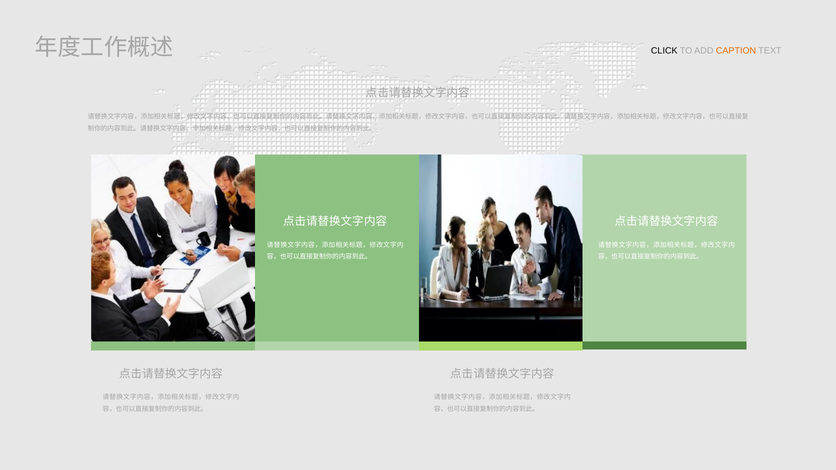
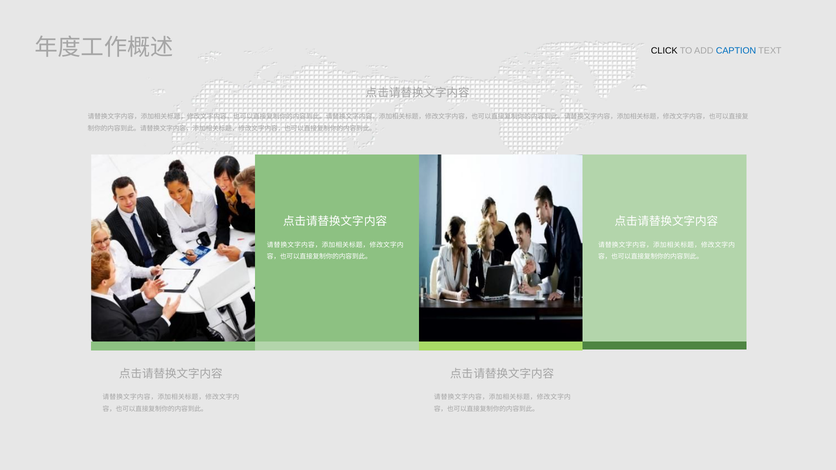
CAPTION colour: orange -> blue
